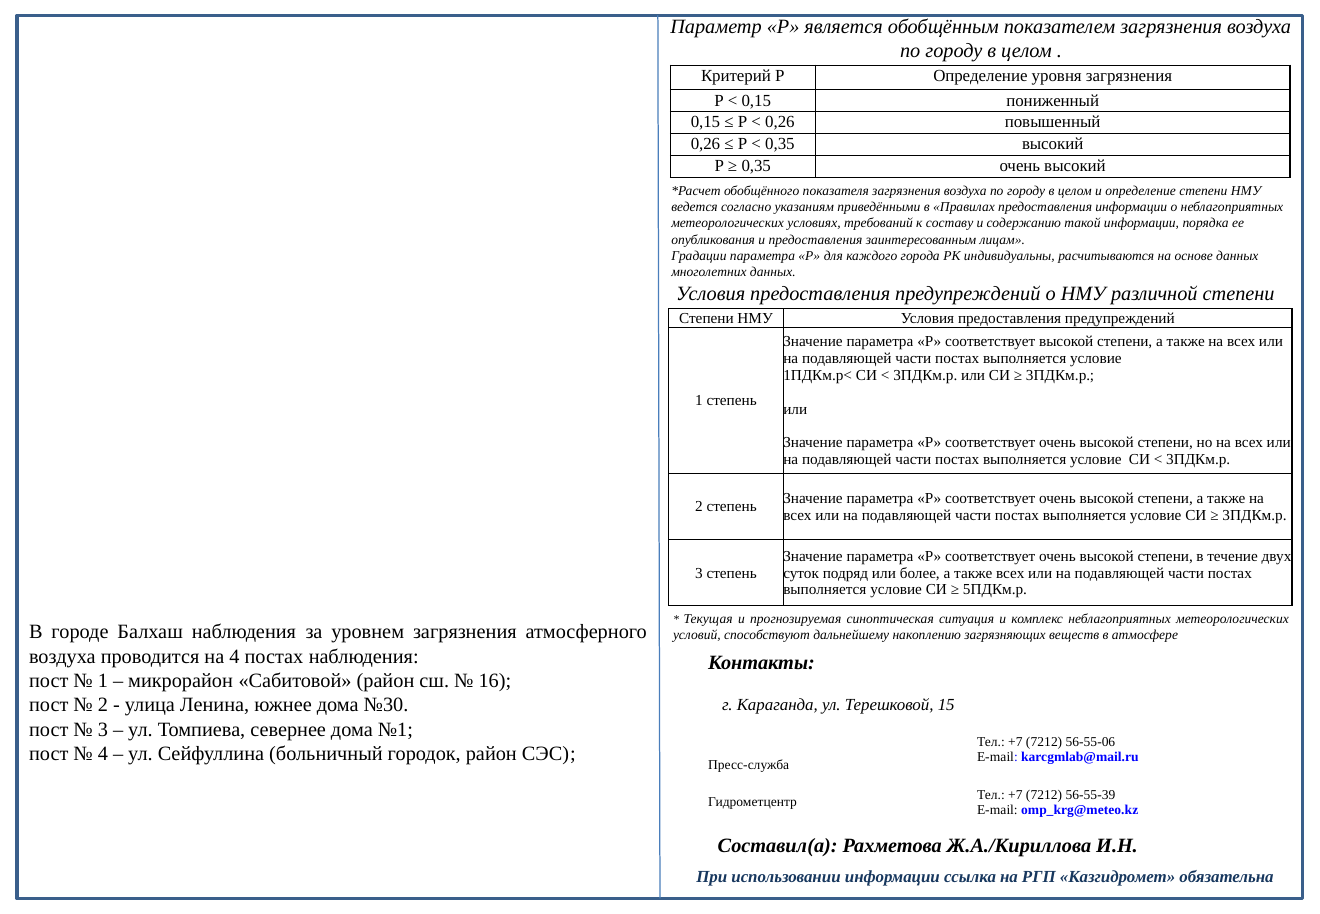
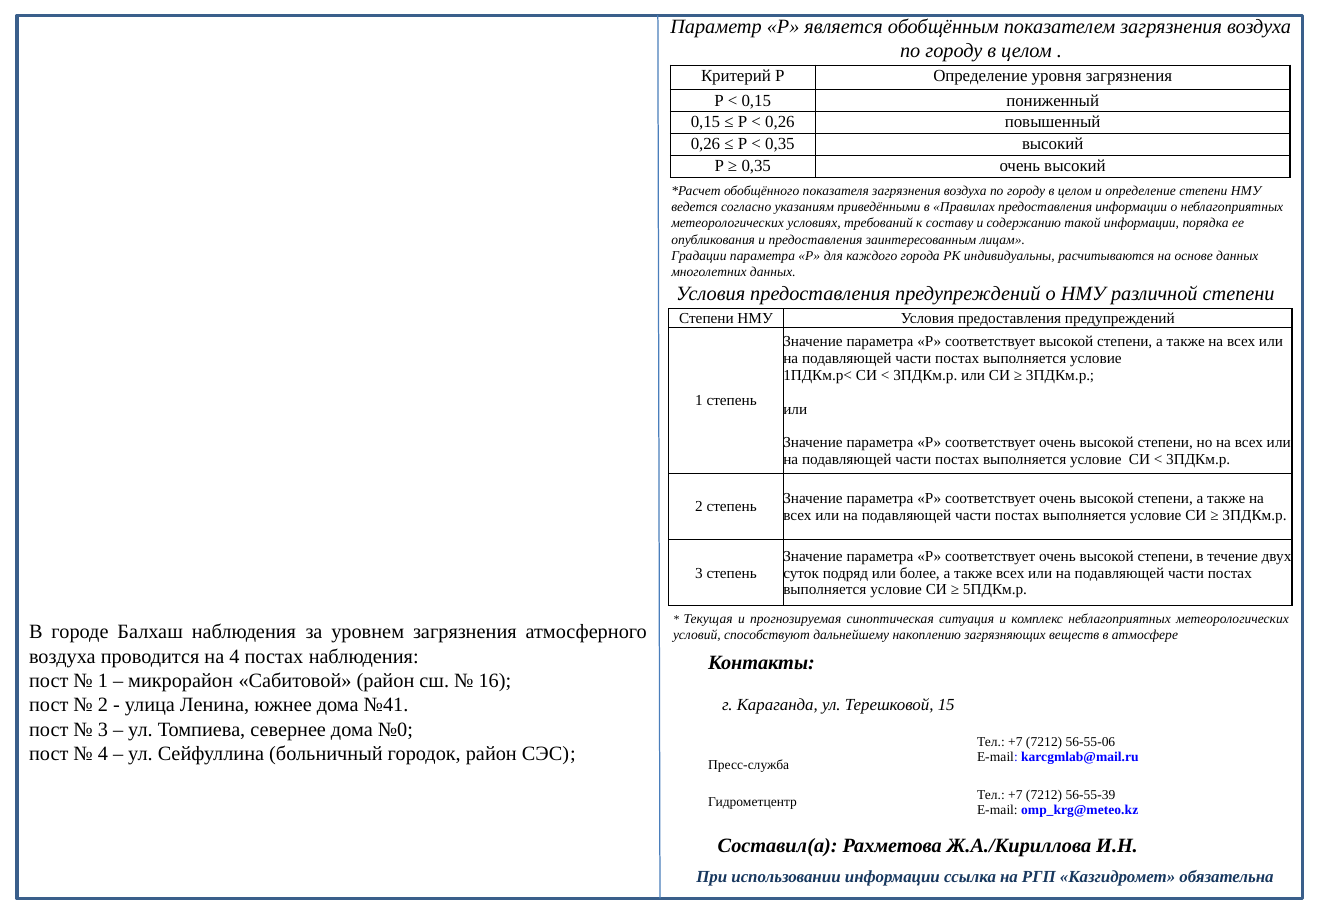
№30: №30 -> №41
№1: №1 -> №0
